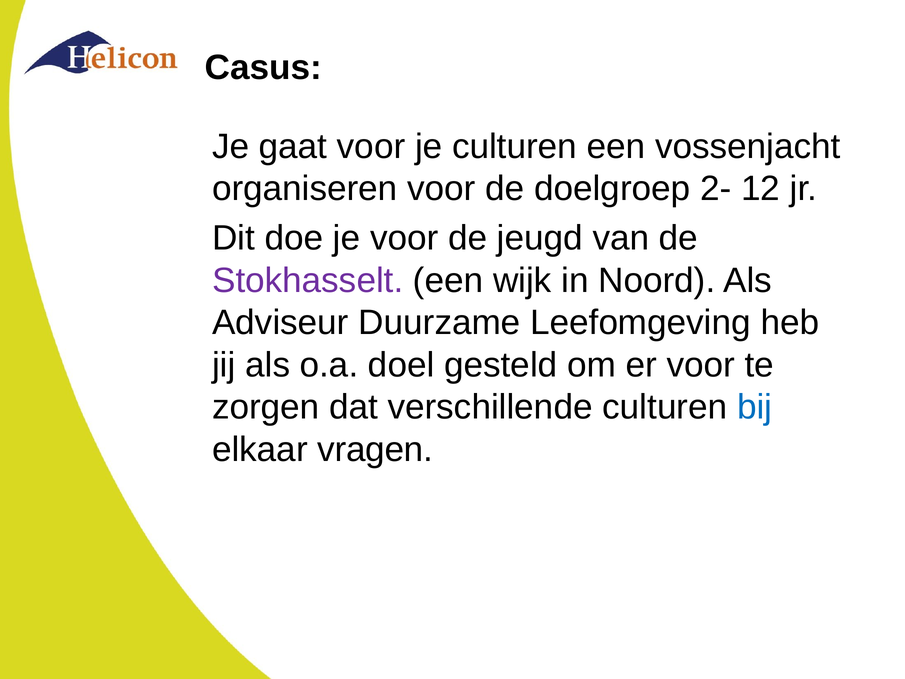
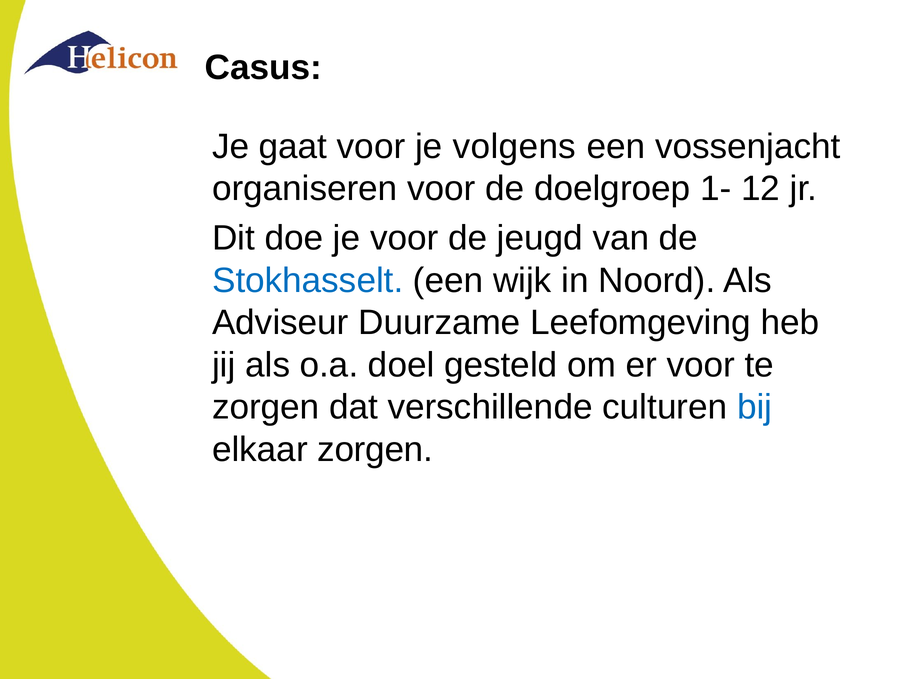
je culturen: culturen -> volgens
2-: 2- -> 1-
Stokhasselt colour: purple -> blue
elkaar vragen: vragen -> zorgen
